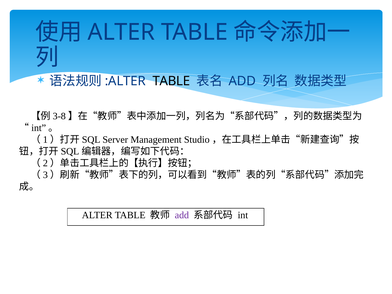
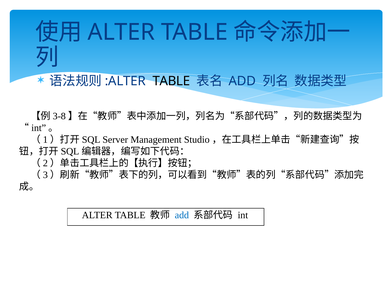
add at (182, 215) colour: purple -> blue
